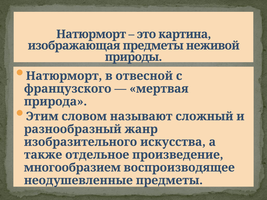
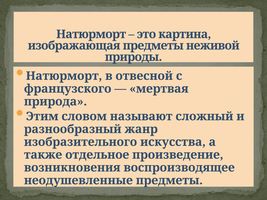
многообразием: многообразием -> возникновения
